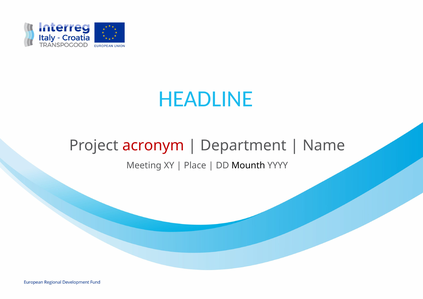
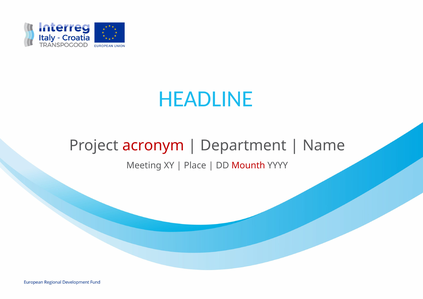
Mounth colour: black -> red
